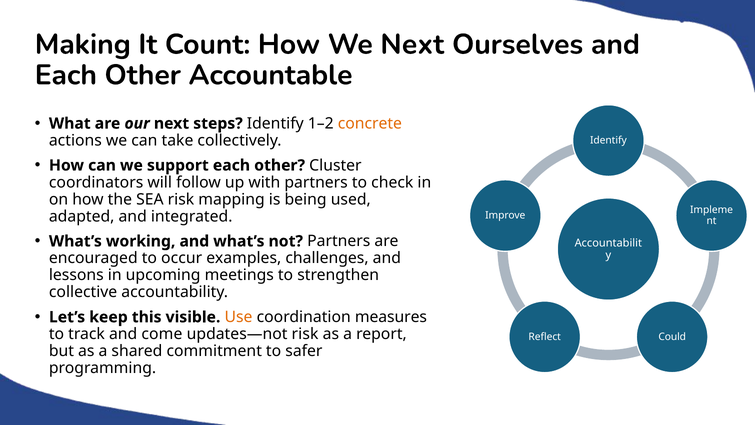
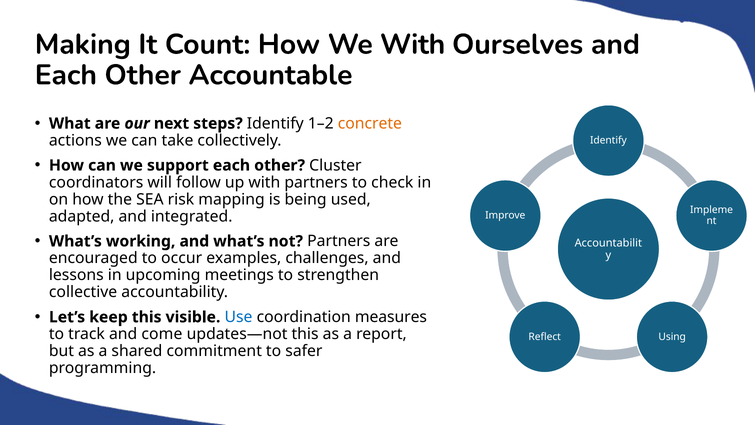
We Next: Next -> With
Use colour: orange -> blue
updates—not risk: risk -> this
Could: Could -> Using
